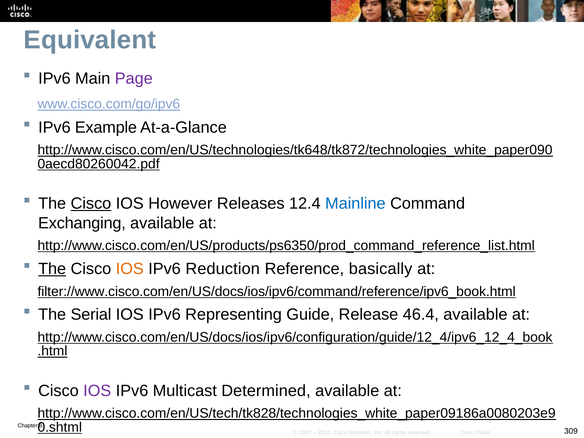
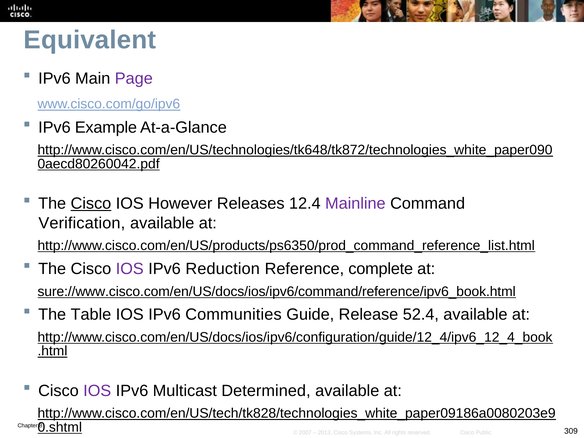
Mainline colour: blue -> purple
Exchanging: Exchanging -> Verification
The at (52, 269) underline: present -> none
IOS at (130, 269) colour: orange -> purple
basically: basically -> complete
filter://www.cisco.com/en/US/docs/ios/ipv6/command/reference/ipv6_book.html: filter://www.cisco.com/en/US/docs/ios/ipv6/command/reference/ipv6_book.html -> sure://www.cisco.com/en/US/docs/ios/ipv6/command/reference/ipv6_book.html
Serial: Serial -> Table
Representing: Representing -> Communities
46.4: 46.4 -> 52.4
